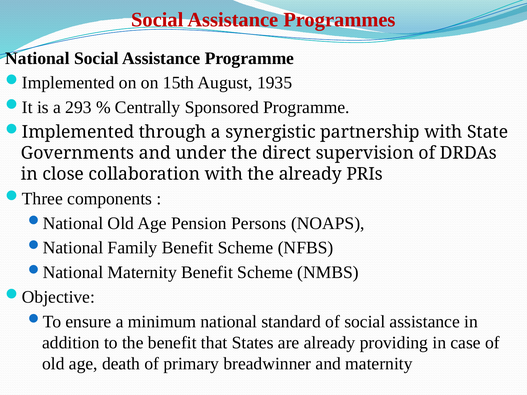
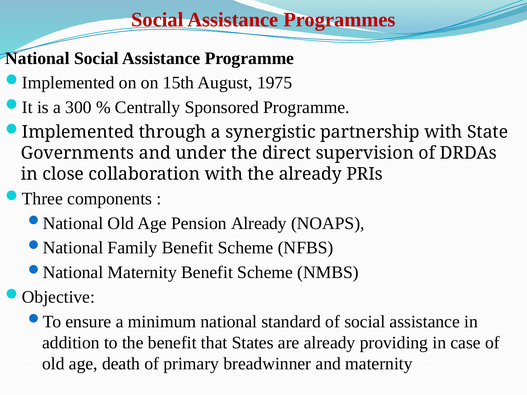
1935: 1935 -> 1975
293: 293 -> 300
Pension Persons: Persons -> Already
